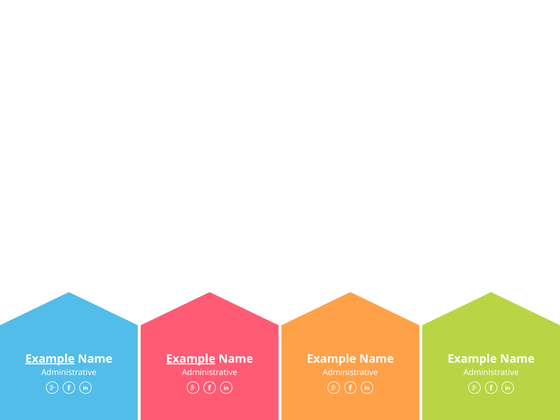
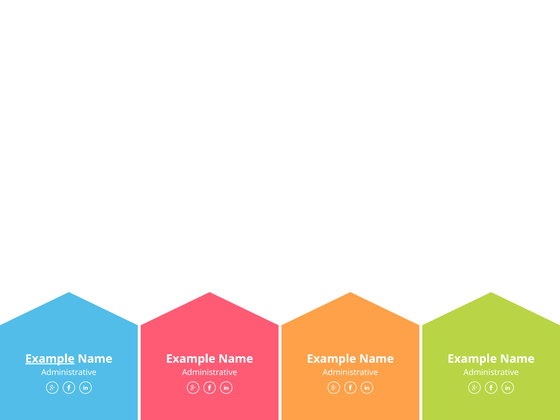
Example at (191, 359) underline: present -> none
